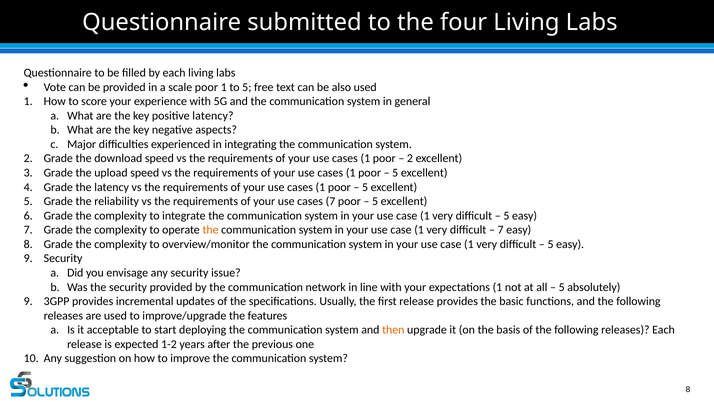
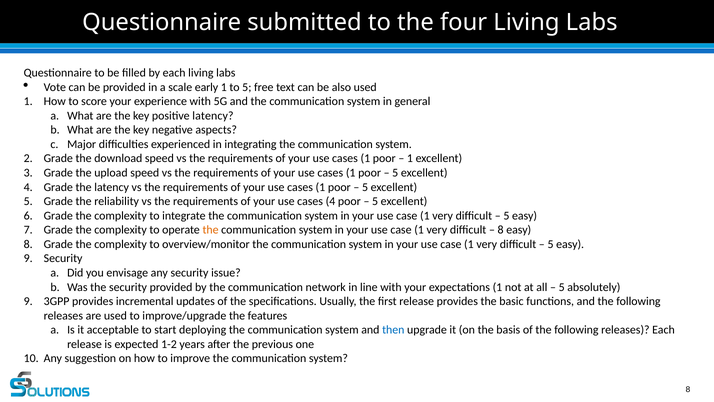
scale poor: poor -> early
2 at (410, 158): 2 -> 1
cases 7: 7 -> 4
7 at (501, 230): 7 -> 8
then colour: orange -> blue
